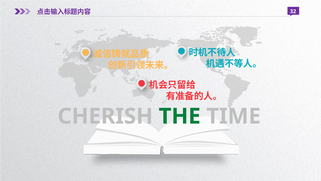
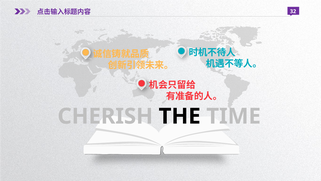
THE colour: green -> black
